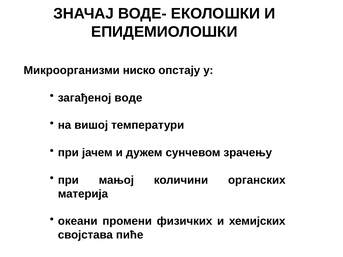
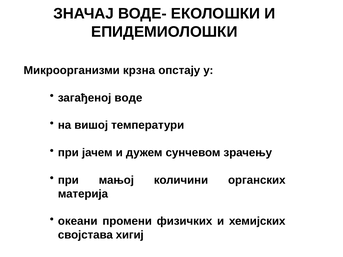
ниско: ниско -> крзна
пиће: пиће -> хигиј
